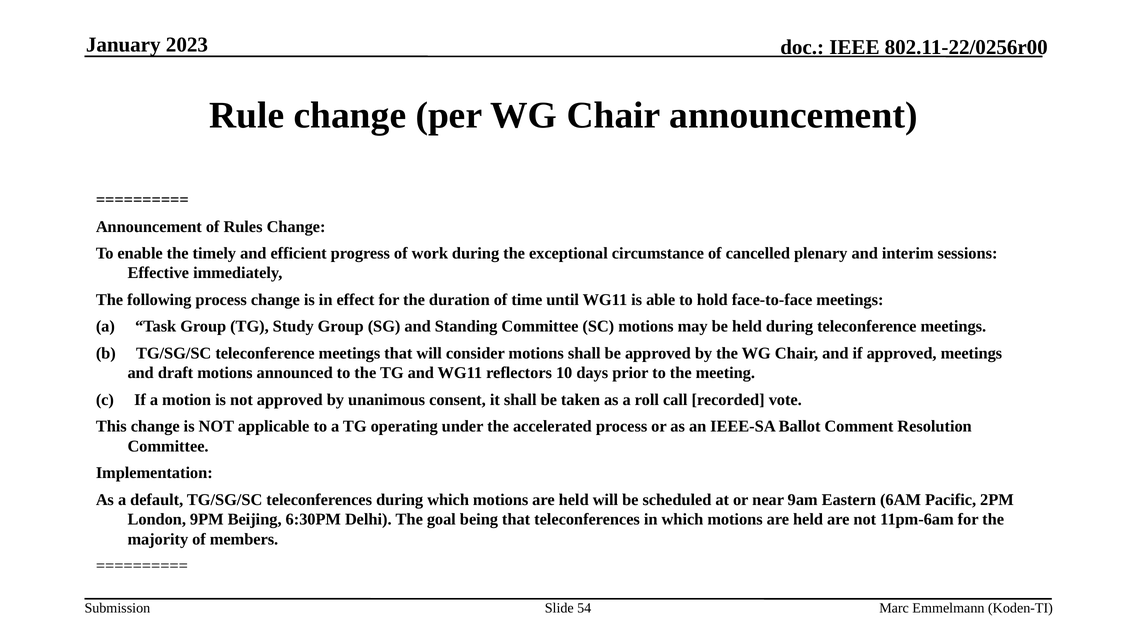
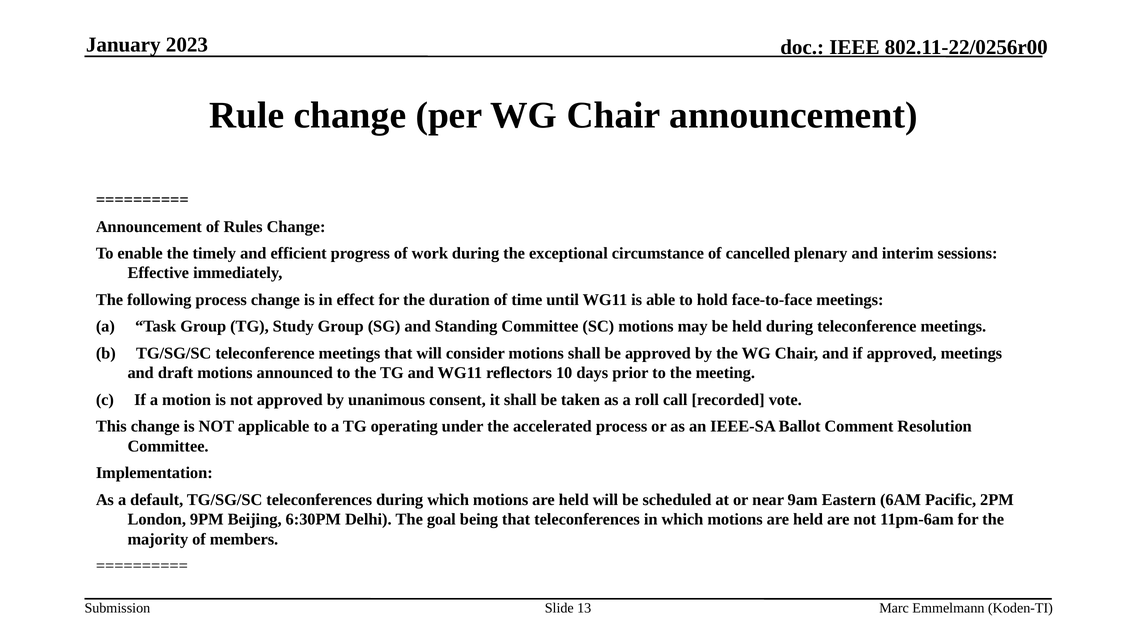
54: 54 -> 13
